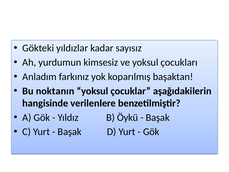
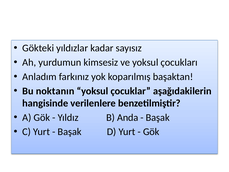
Öykü: Öykü -> Anda
